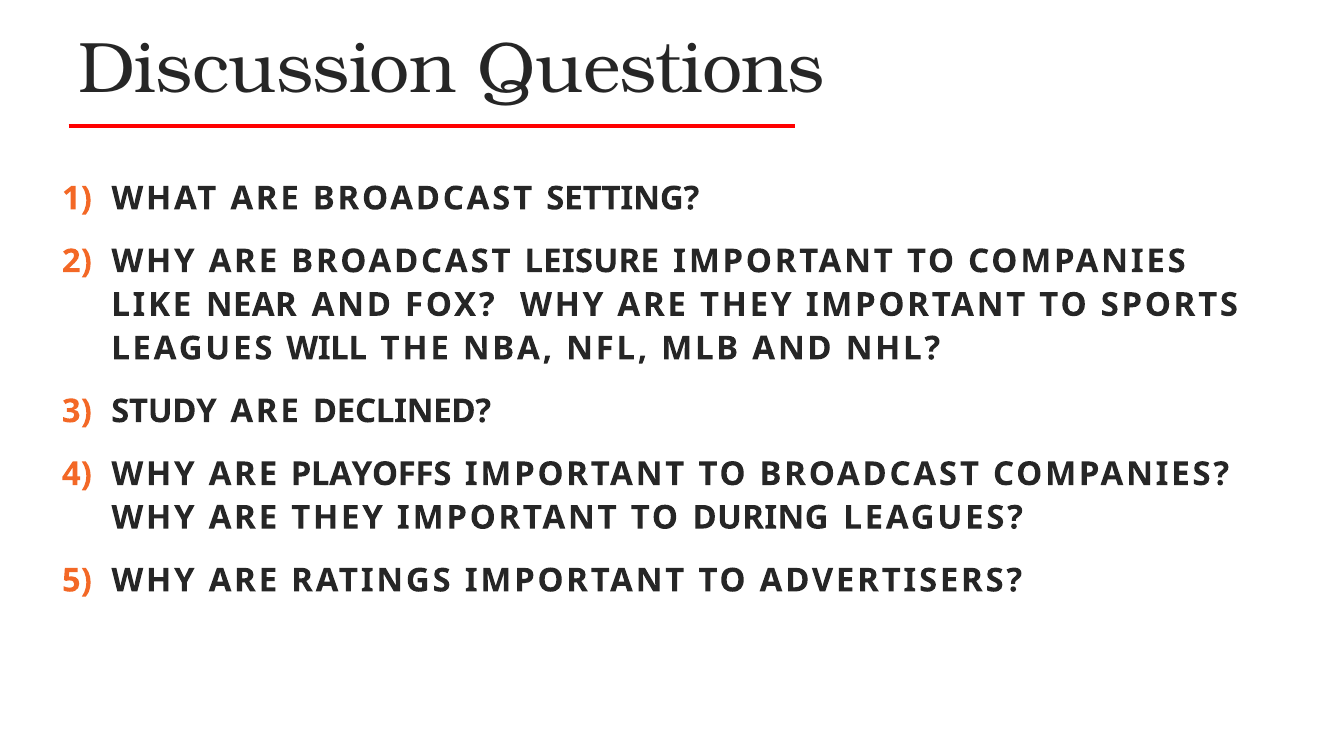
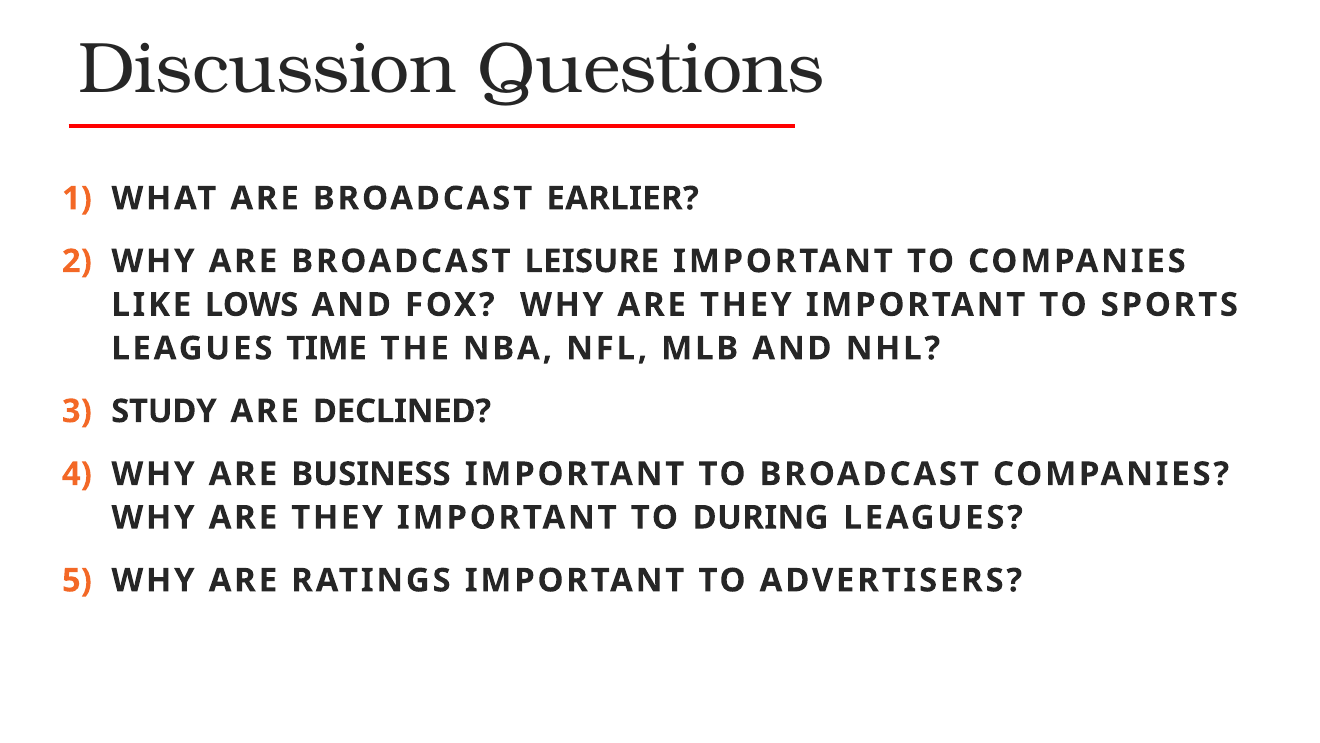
SETTING: SETTING -> EARLIER
NEAR: NEAR -> LOWS
WILL: WILL -> TIME
PLAYOFFS: PLAYOFFS -> BUSINESS
